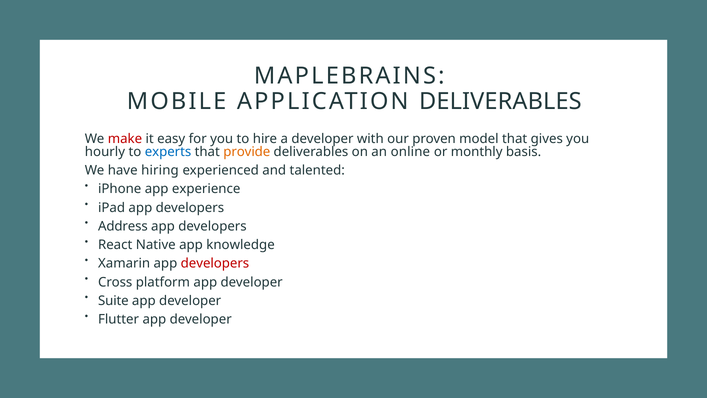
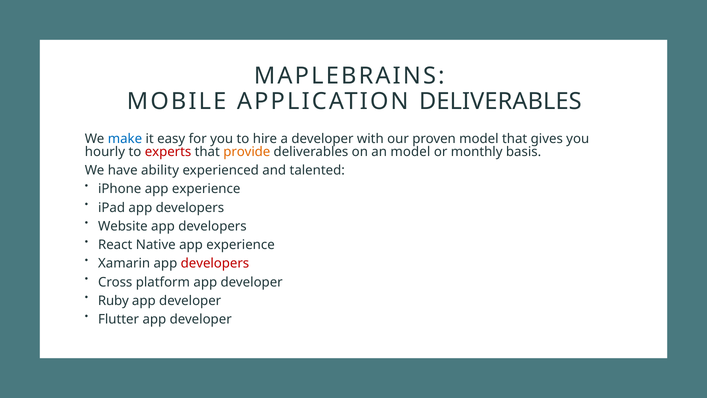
make colour: red -> blue
experts colour: blue -> red
an online: online -> model
hiring: hiring -> ability
Address: Address -> Website
Native app knowledge: knowledge -> experience
Suite: Suite -> Ruby
